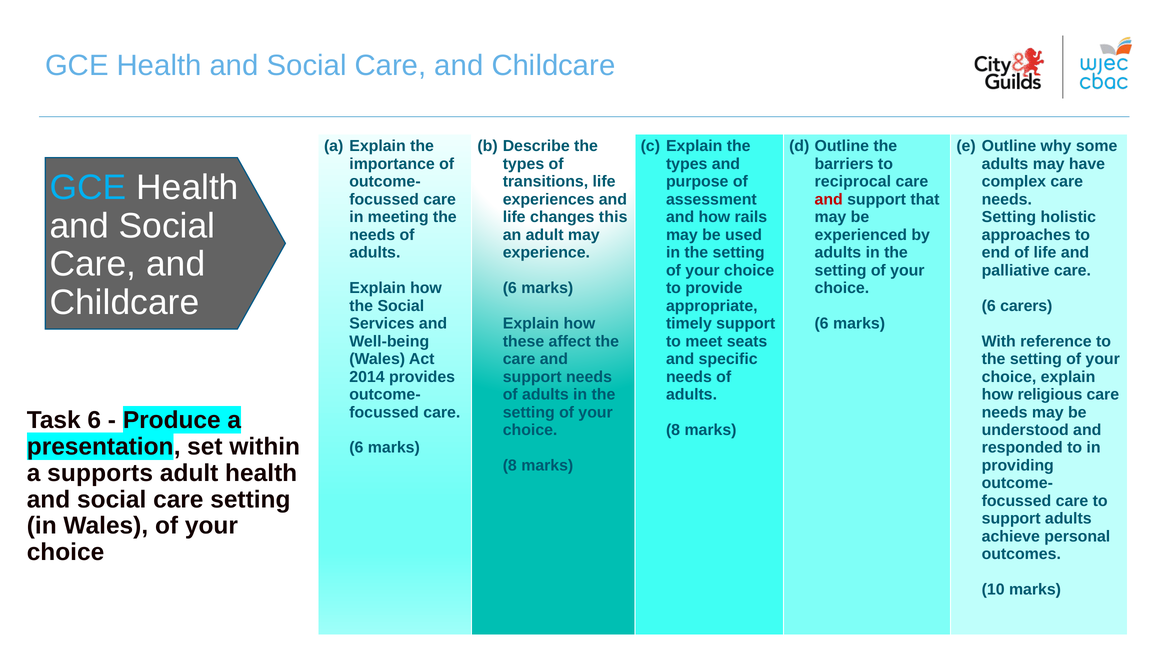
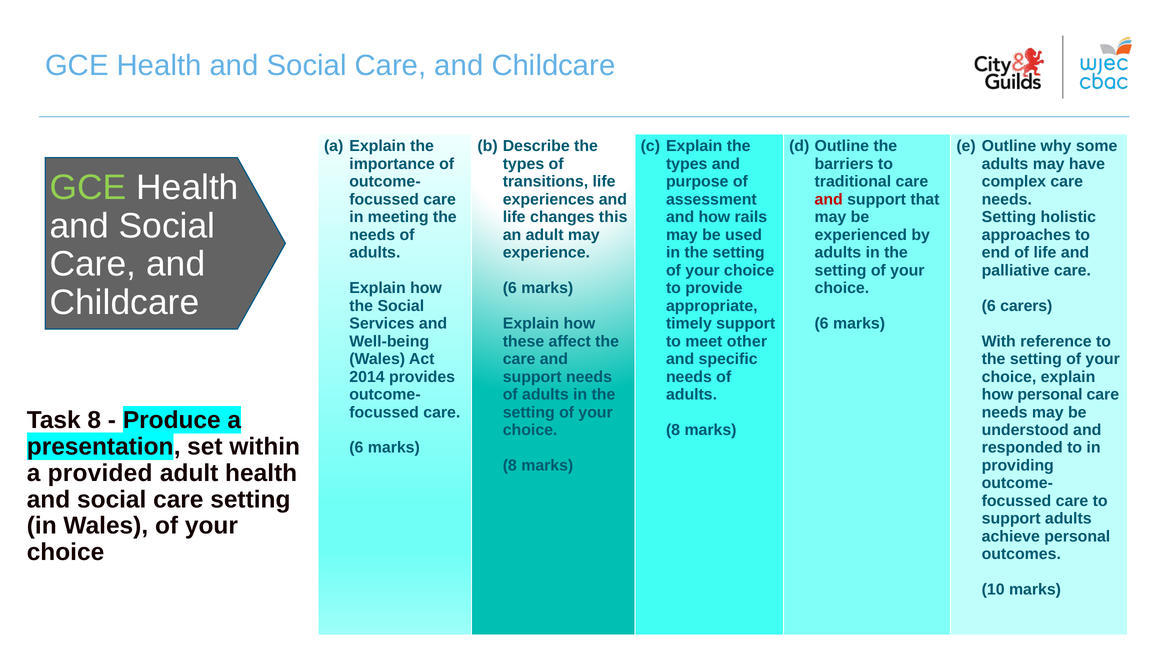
GCE at (88, 188) colour: light blue -> light green
reciprocal: reciprocal -> traditional
seats: seats -> other
how religious: religious -> personal
Task 6: 6 -> 8
supports: supports -> provided
